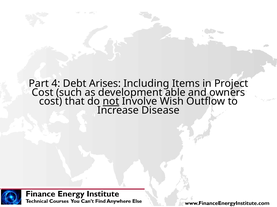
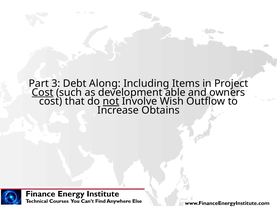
4: 4 -> 3
Arises: Arises -> Along
Cost at (43, 93) underline: none -> present
Disease: Disease -> Obtains
